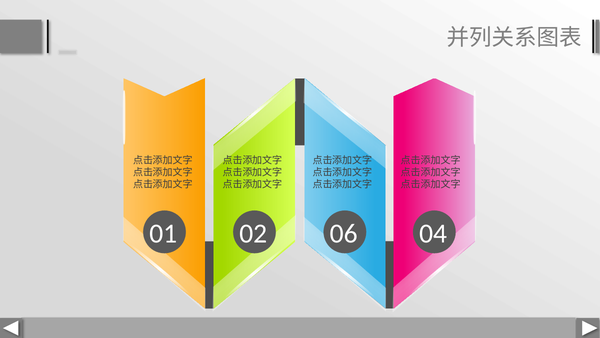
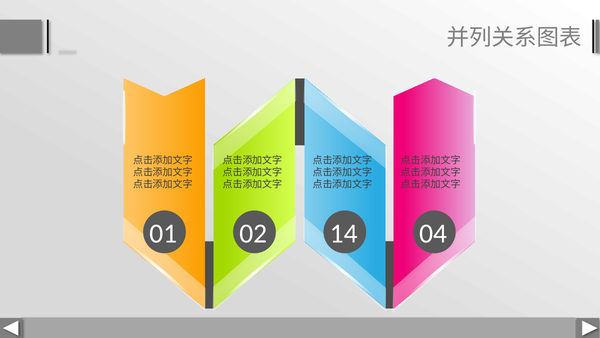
06: 06 -> 14
